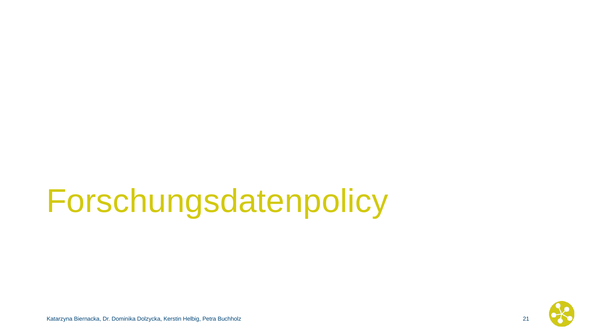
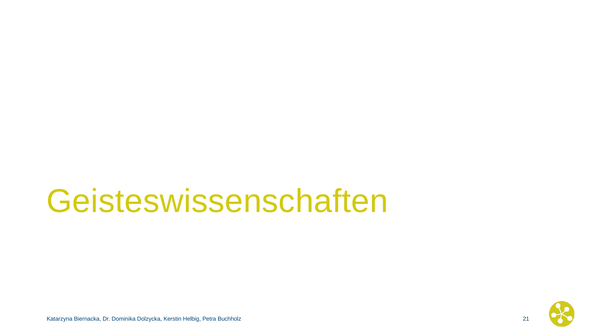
Forschungsdatenpolicy: Forschungsdatenpolicy -> Geisteswissenschaften
